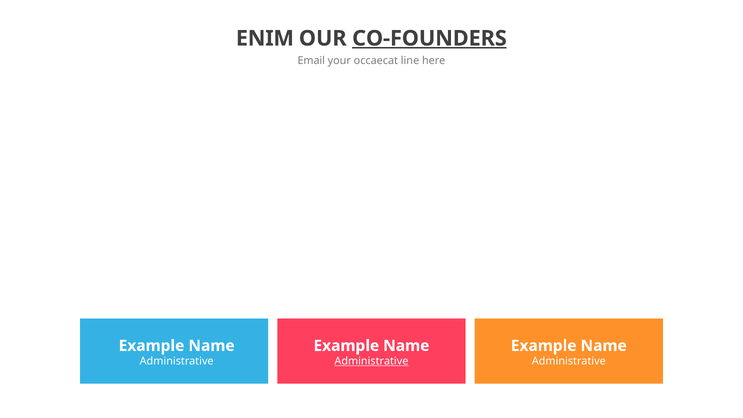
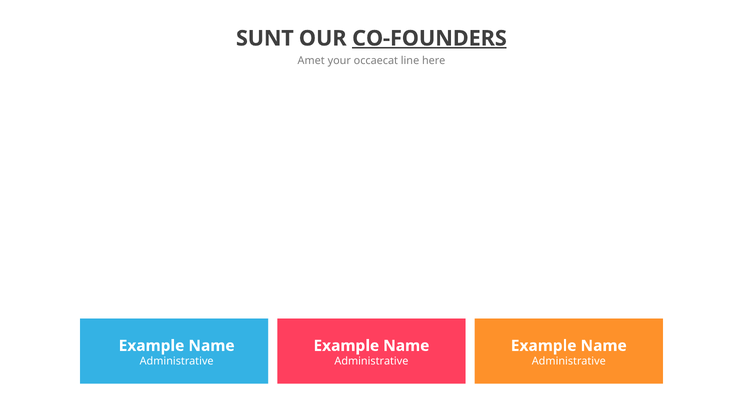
ENIM: ENIM -> SUNT
Email: Email -> Amet
Administrative at (371, 361) underline: present -> none
